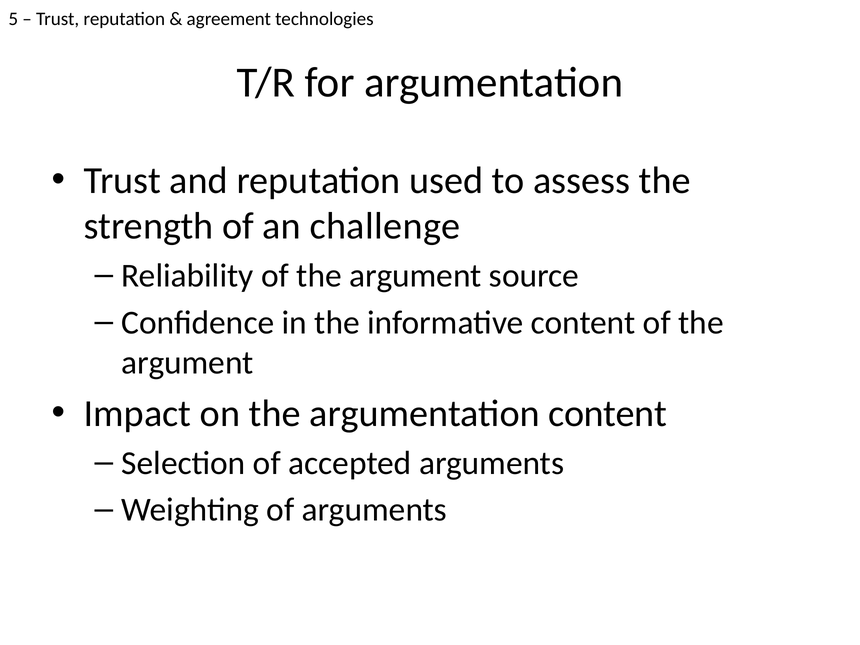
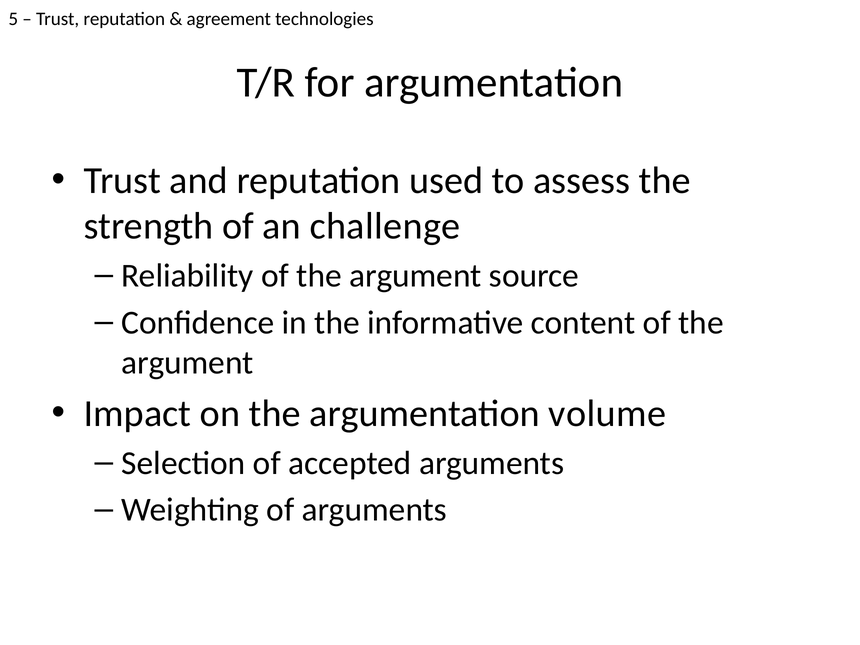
argumentation content: content -> volume
